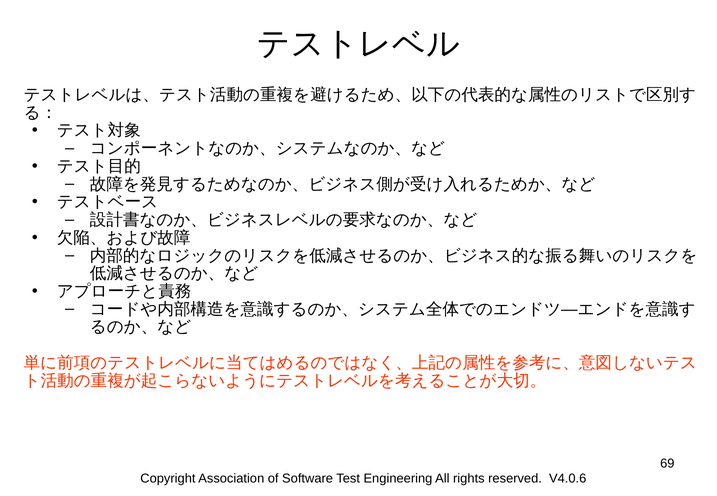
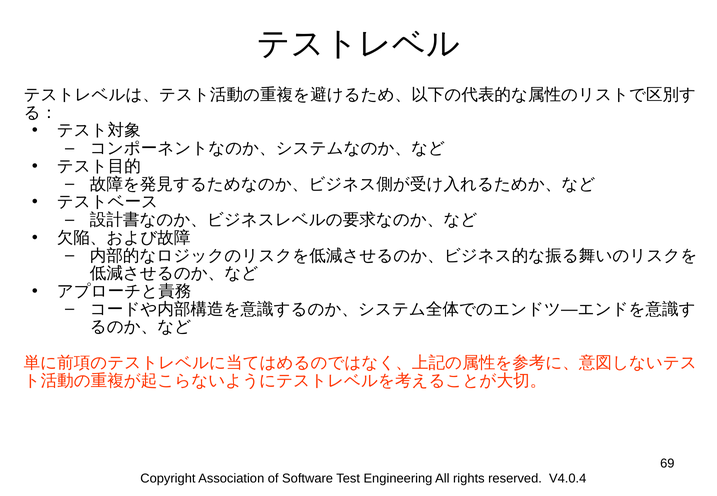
V4.0.6: V4.0.6 -> V4.0.4
